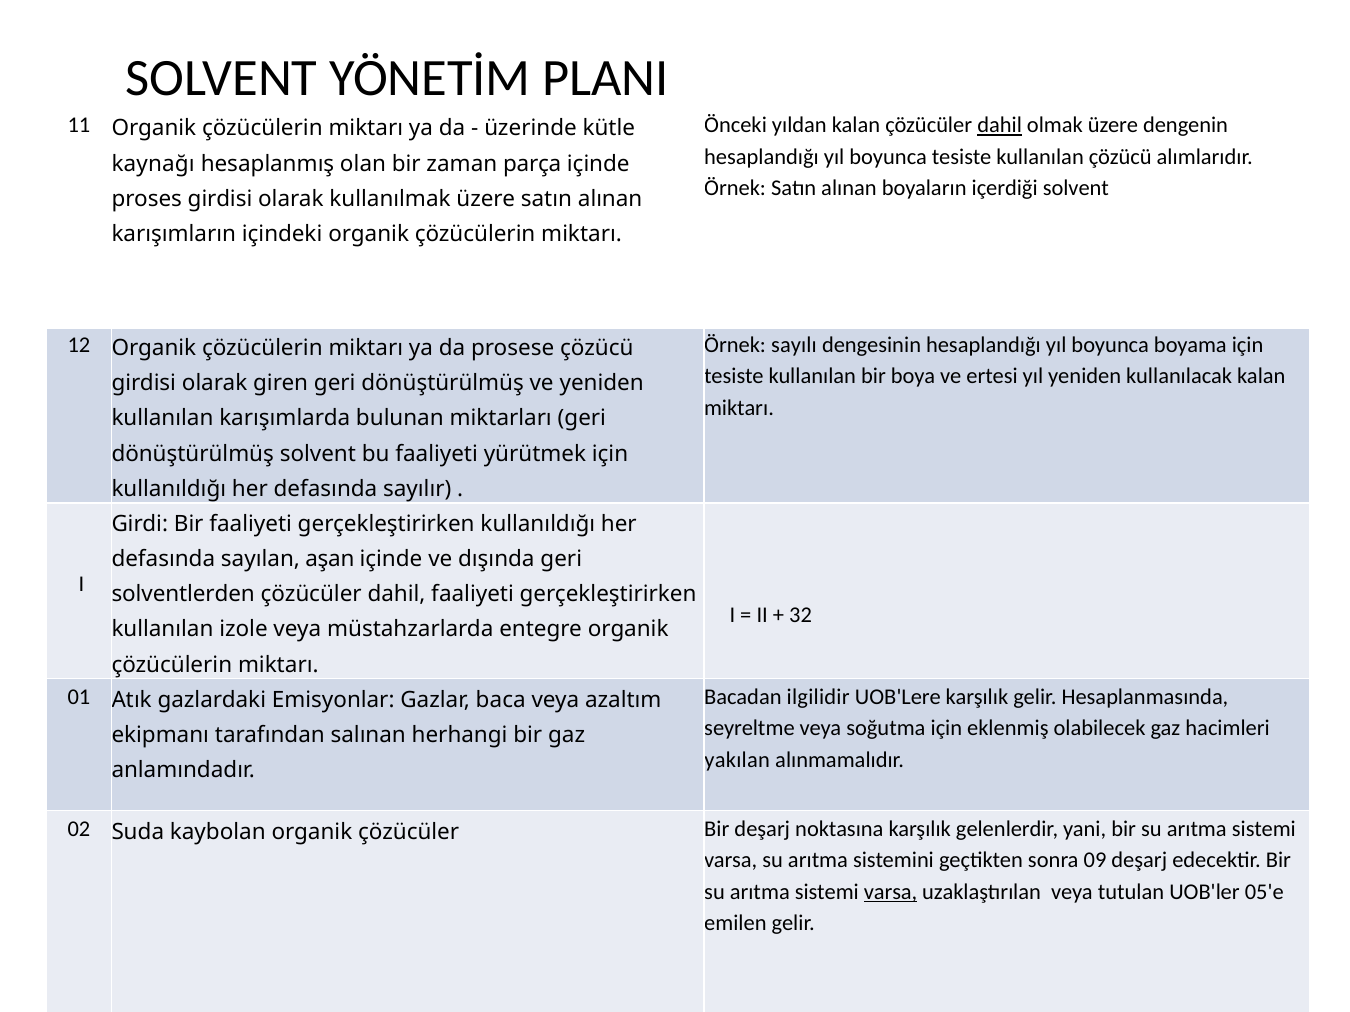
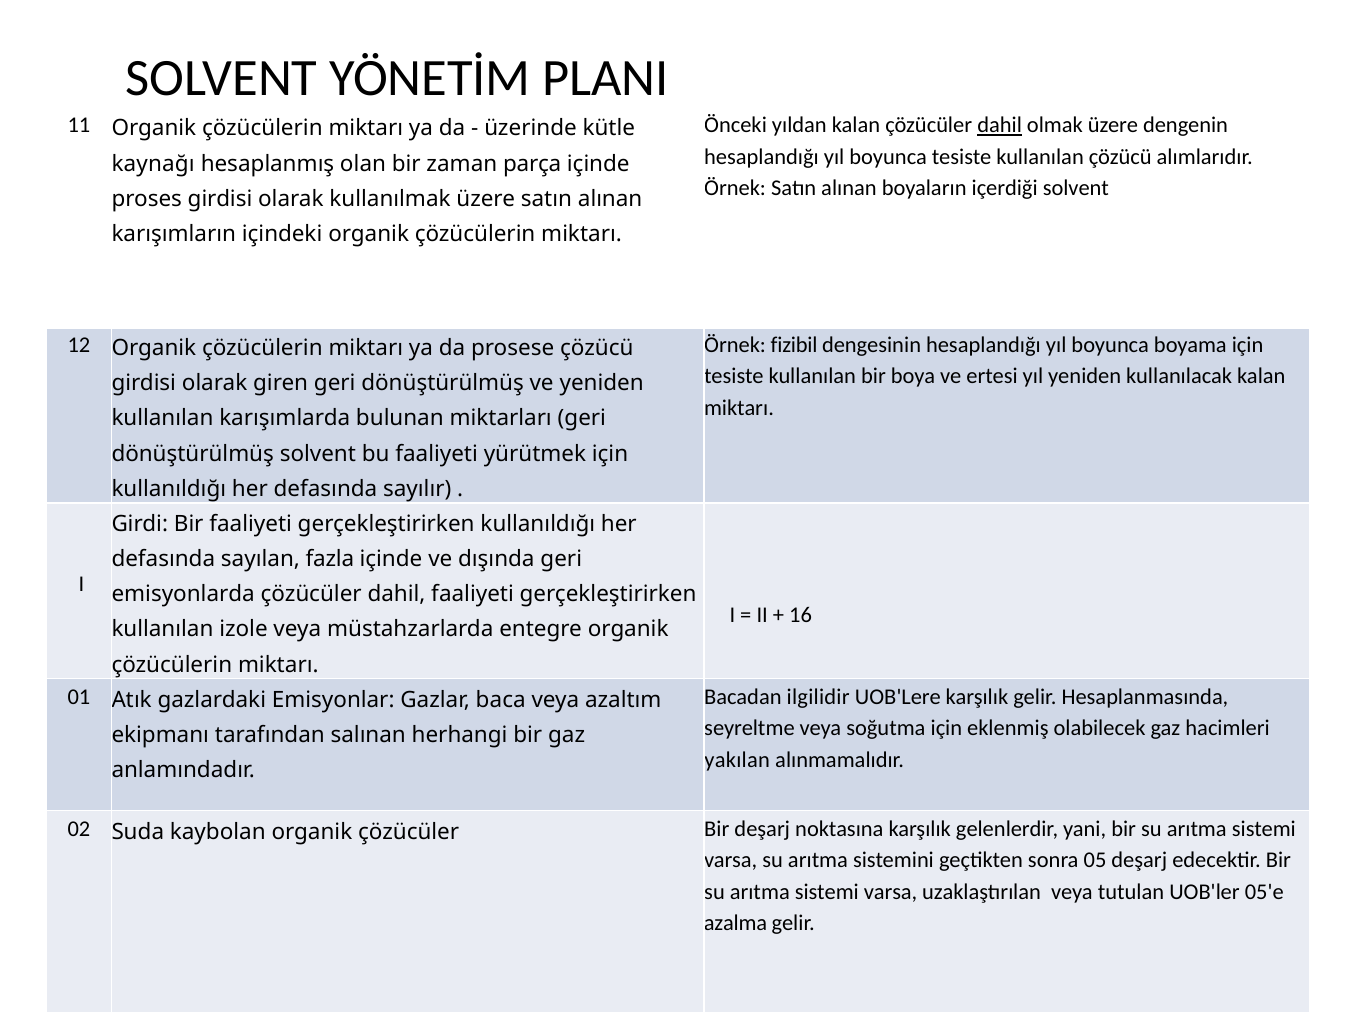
sayılı: sayılı -> fizibil
aşan: aşan -> fazla
solventlerden: solventlerden -> emisyonlarda
32: 32 -> 16
09: 09 -> 05
varsa at (891, 892) underline: present -> none
emilen: emilen -> azalma
